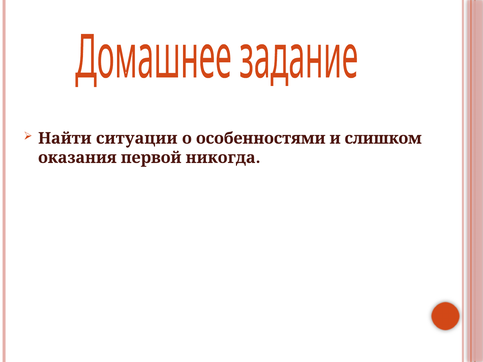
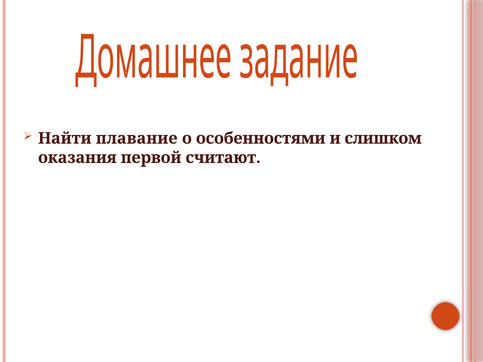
ситуации: ситуации -> плавание
никогда: никогда -> считают
